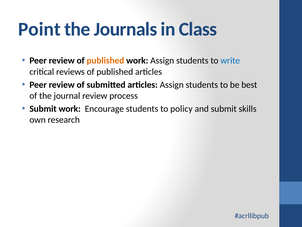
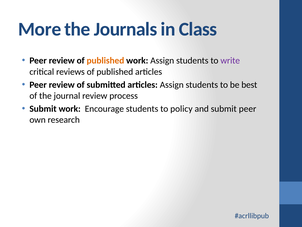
Point: Point -> More
write colour: blue -> purple
submit skills: skills -> peer
